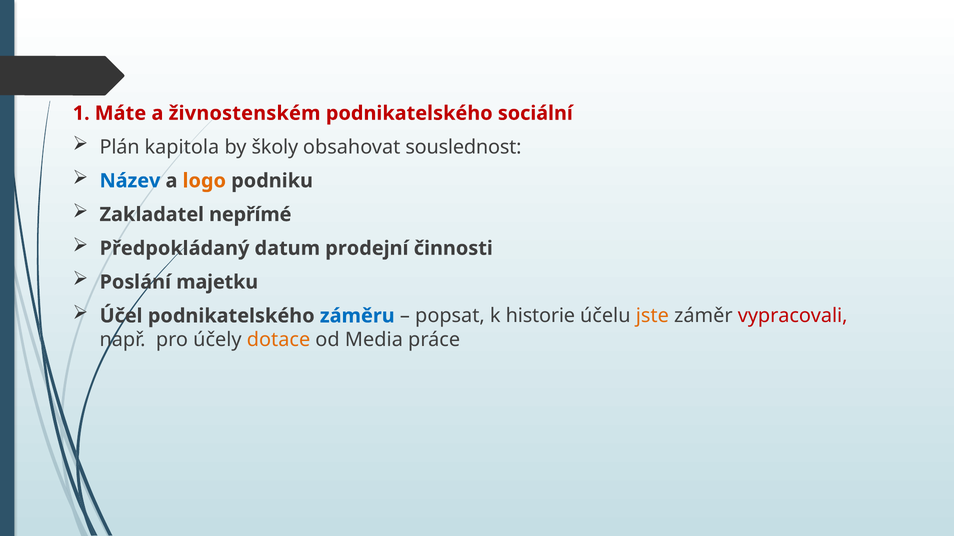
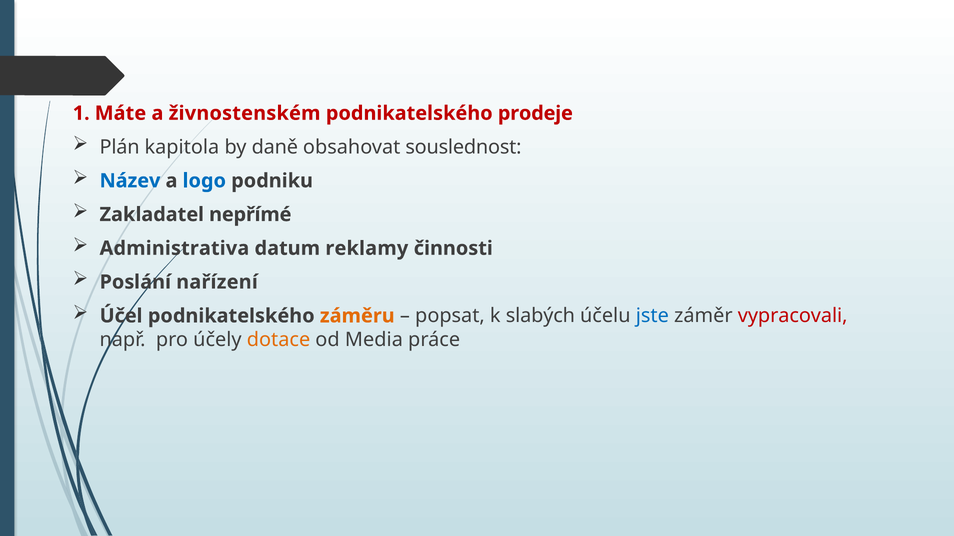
sociální: sociální -> prodeje
školy: školy -> daně
logo colour: orange -> blue
Předpokládaný: Předpokládaný -> Administrativa
prodejní: prodejní -> reklamy
majetku: majetku -> nařízení
záměru colour: blue -> orange
historie: historie -> slabých
jste colour: orange -> blue
